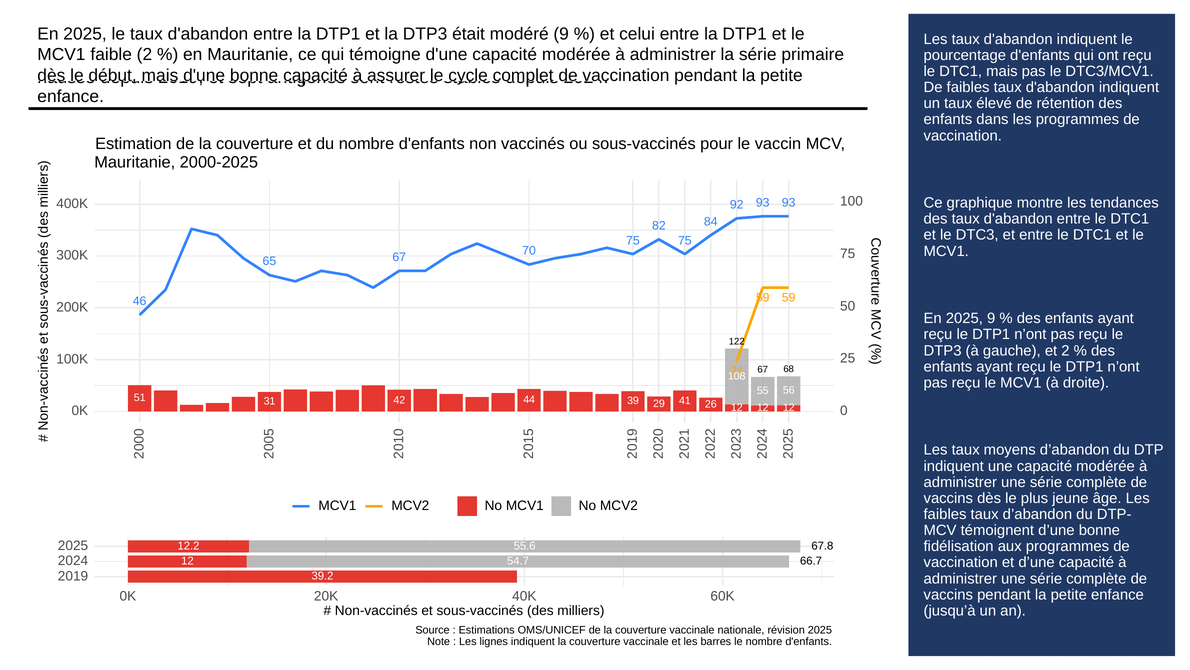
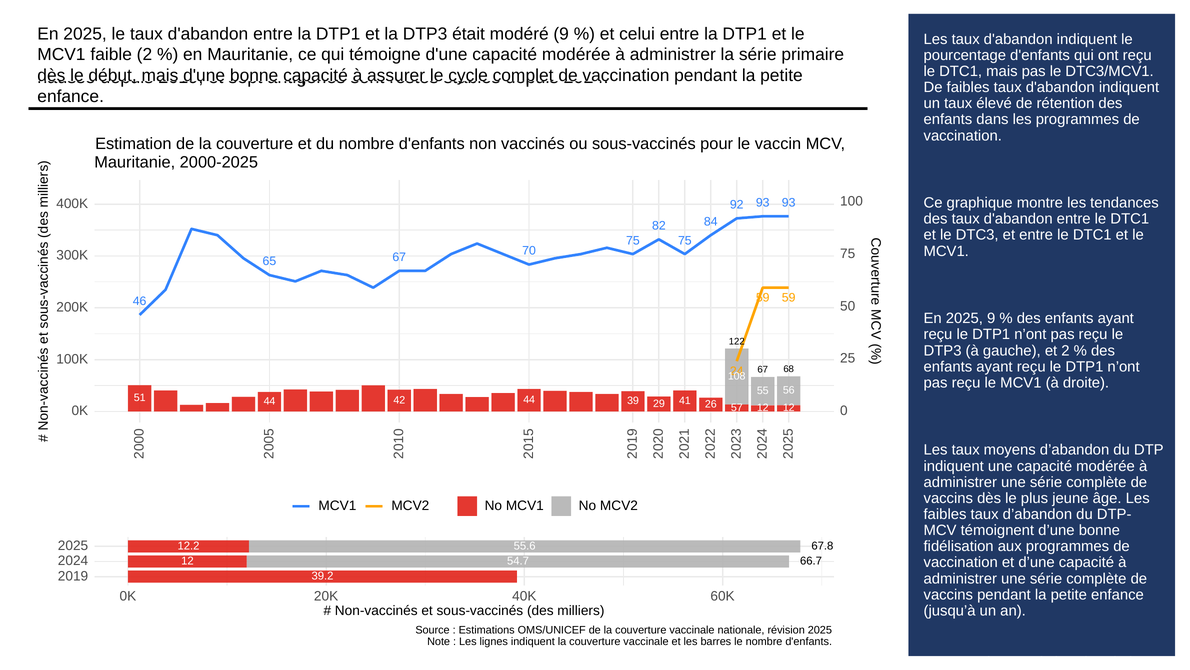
51 31: 31 -> 44
26 12: 12 -> 57
